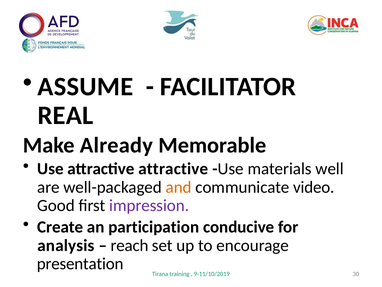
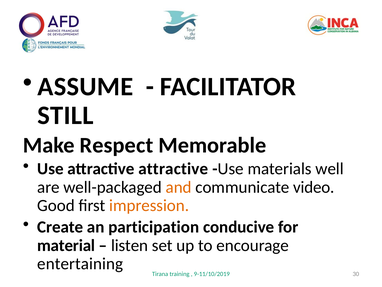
REAL: REAL -> STILL
Already: Already -> Respect
impression colour: purple -> orange
analysis: analysis -> material
reach: reach -> listen
presentation: presentation -> entertaining
